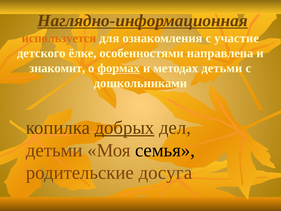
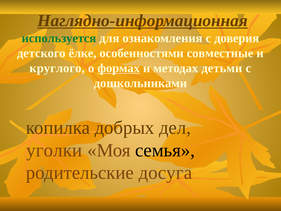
используется colour: orange -> green
участие: участие -> доверия
направлена: направлена -> совместные
знакомит: знакомит -> круглого
добрых underline: present -> none
детьми at (54, 150): детьми -> уголки
